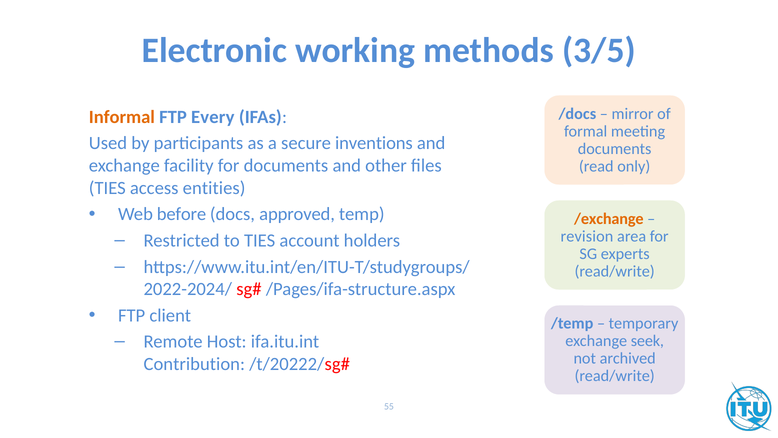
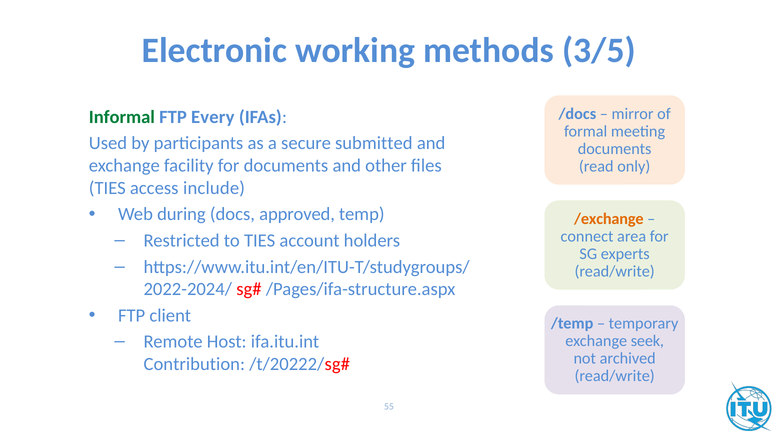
Informal colour: orange -> green
inventions: inventions -> submitted
entities: entities -> include
before: before -> during
revision: revision -> connect
